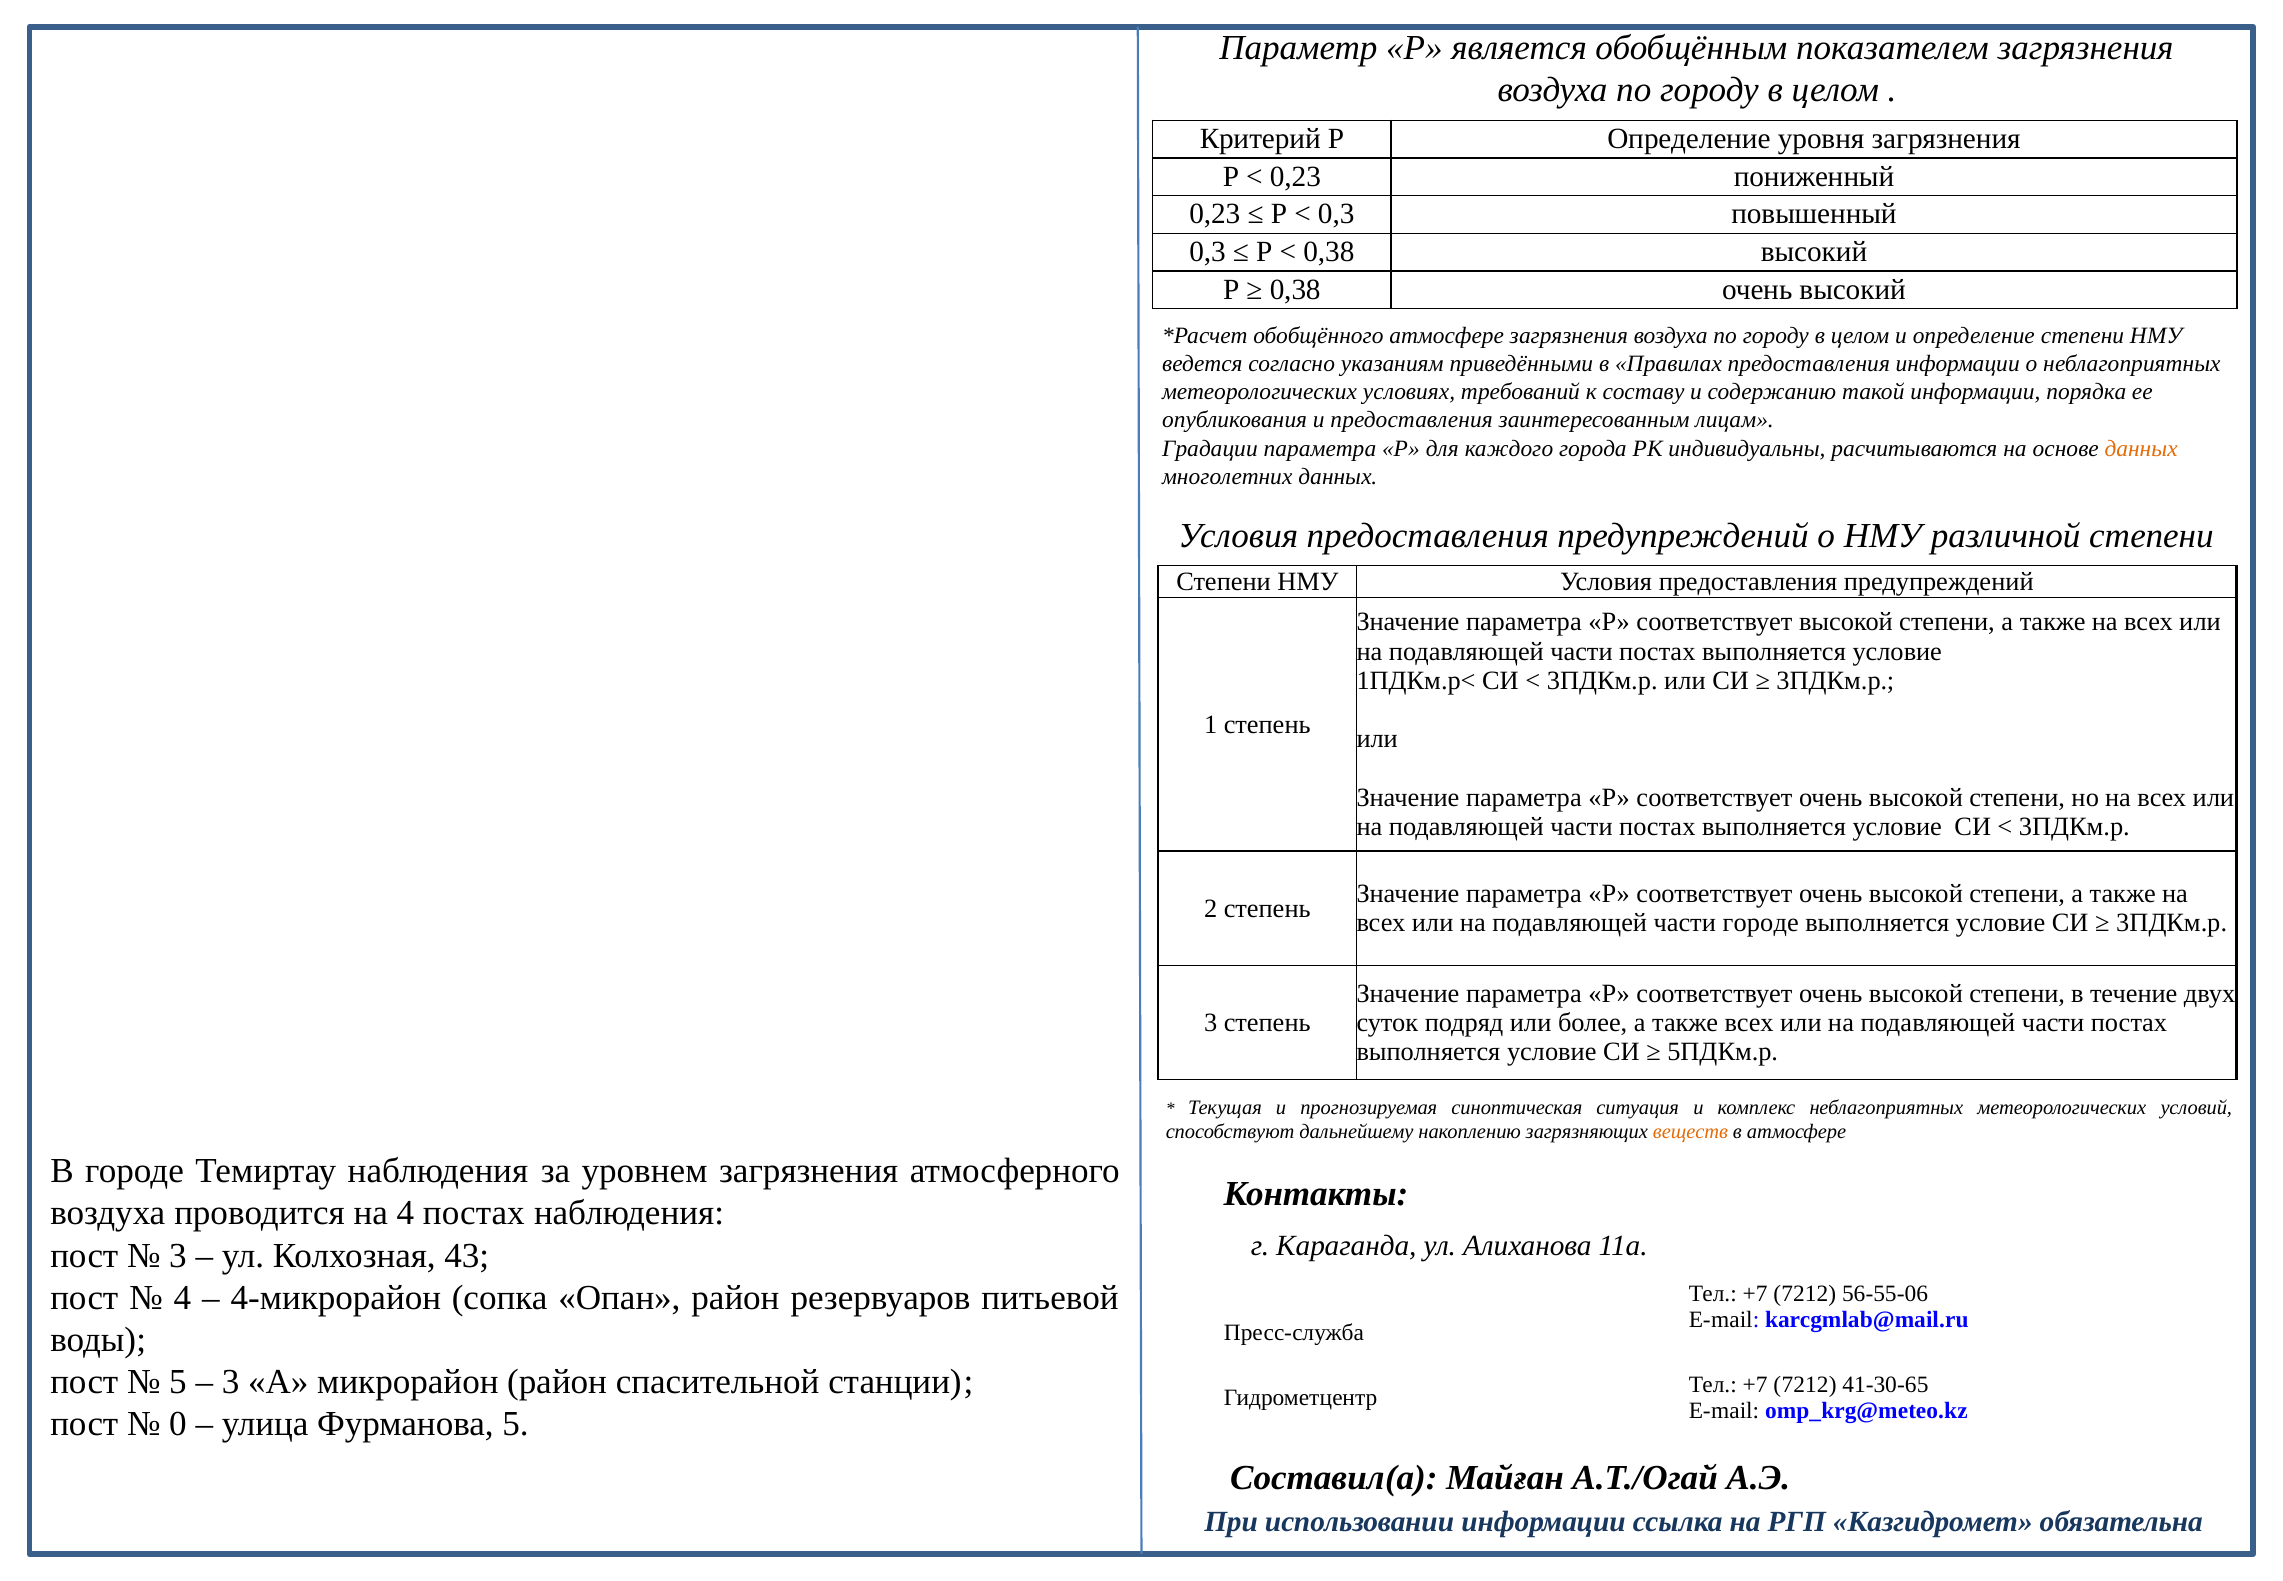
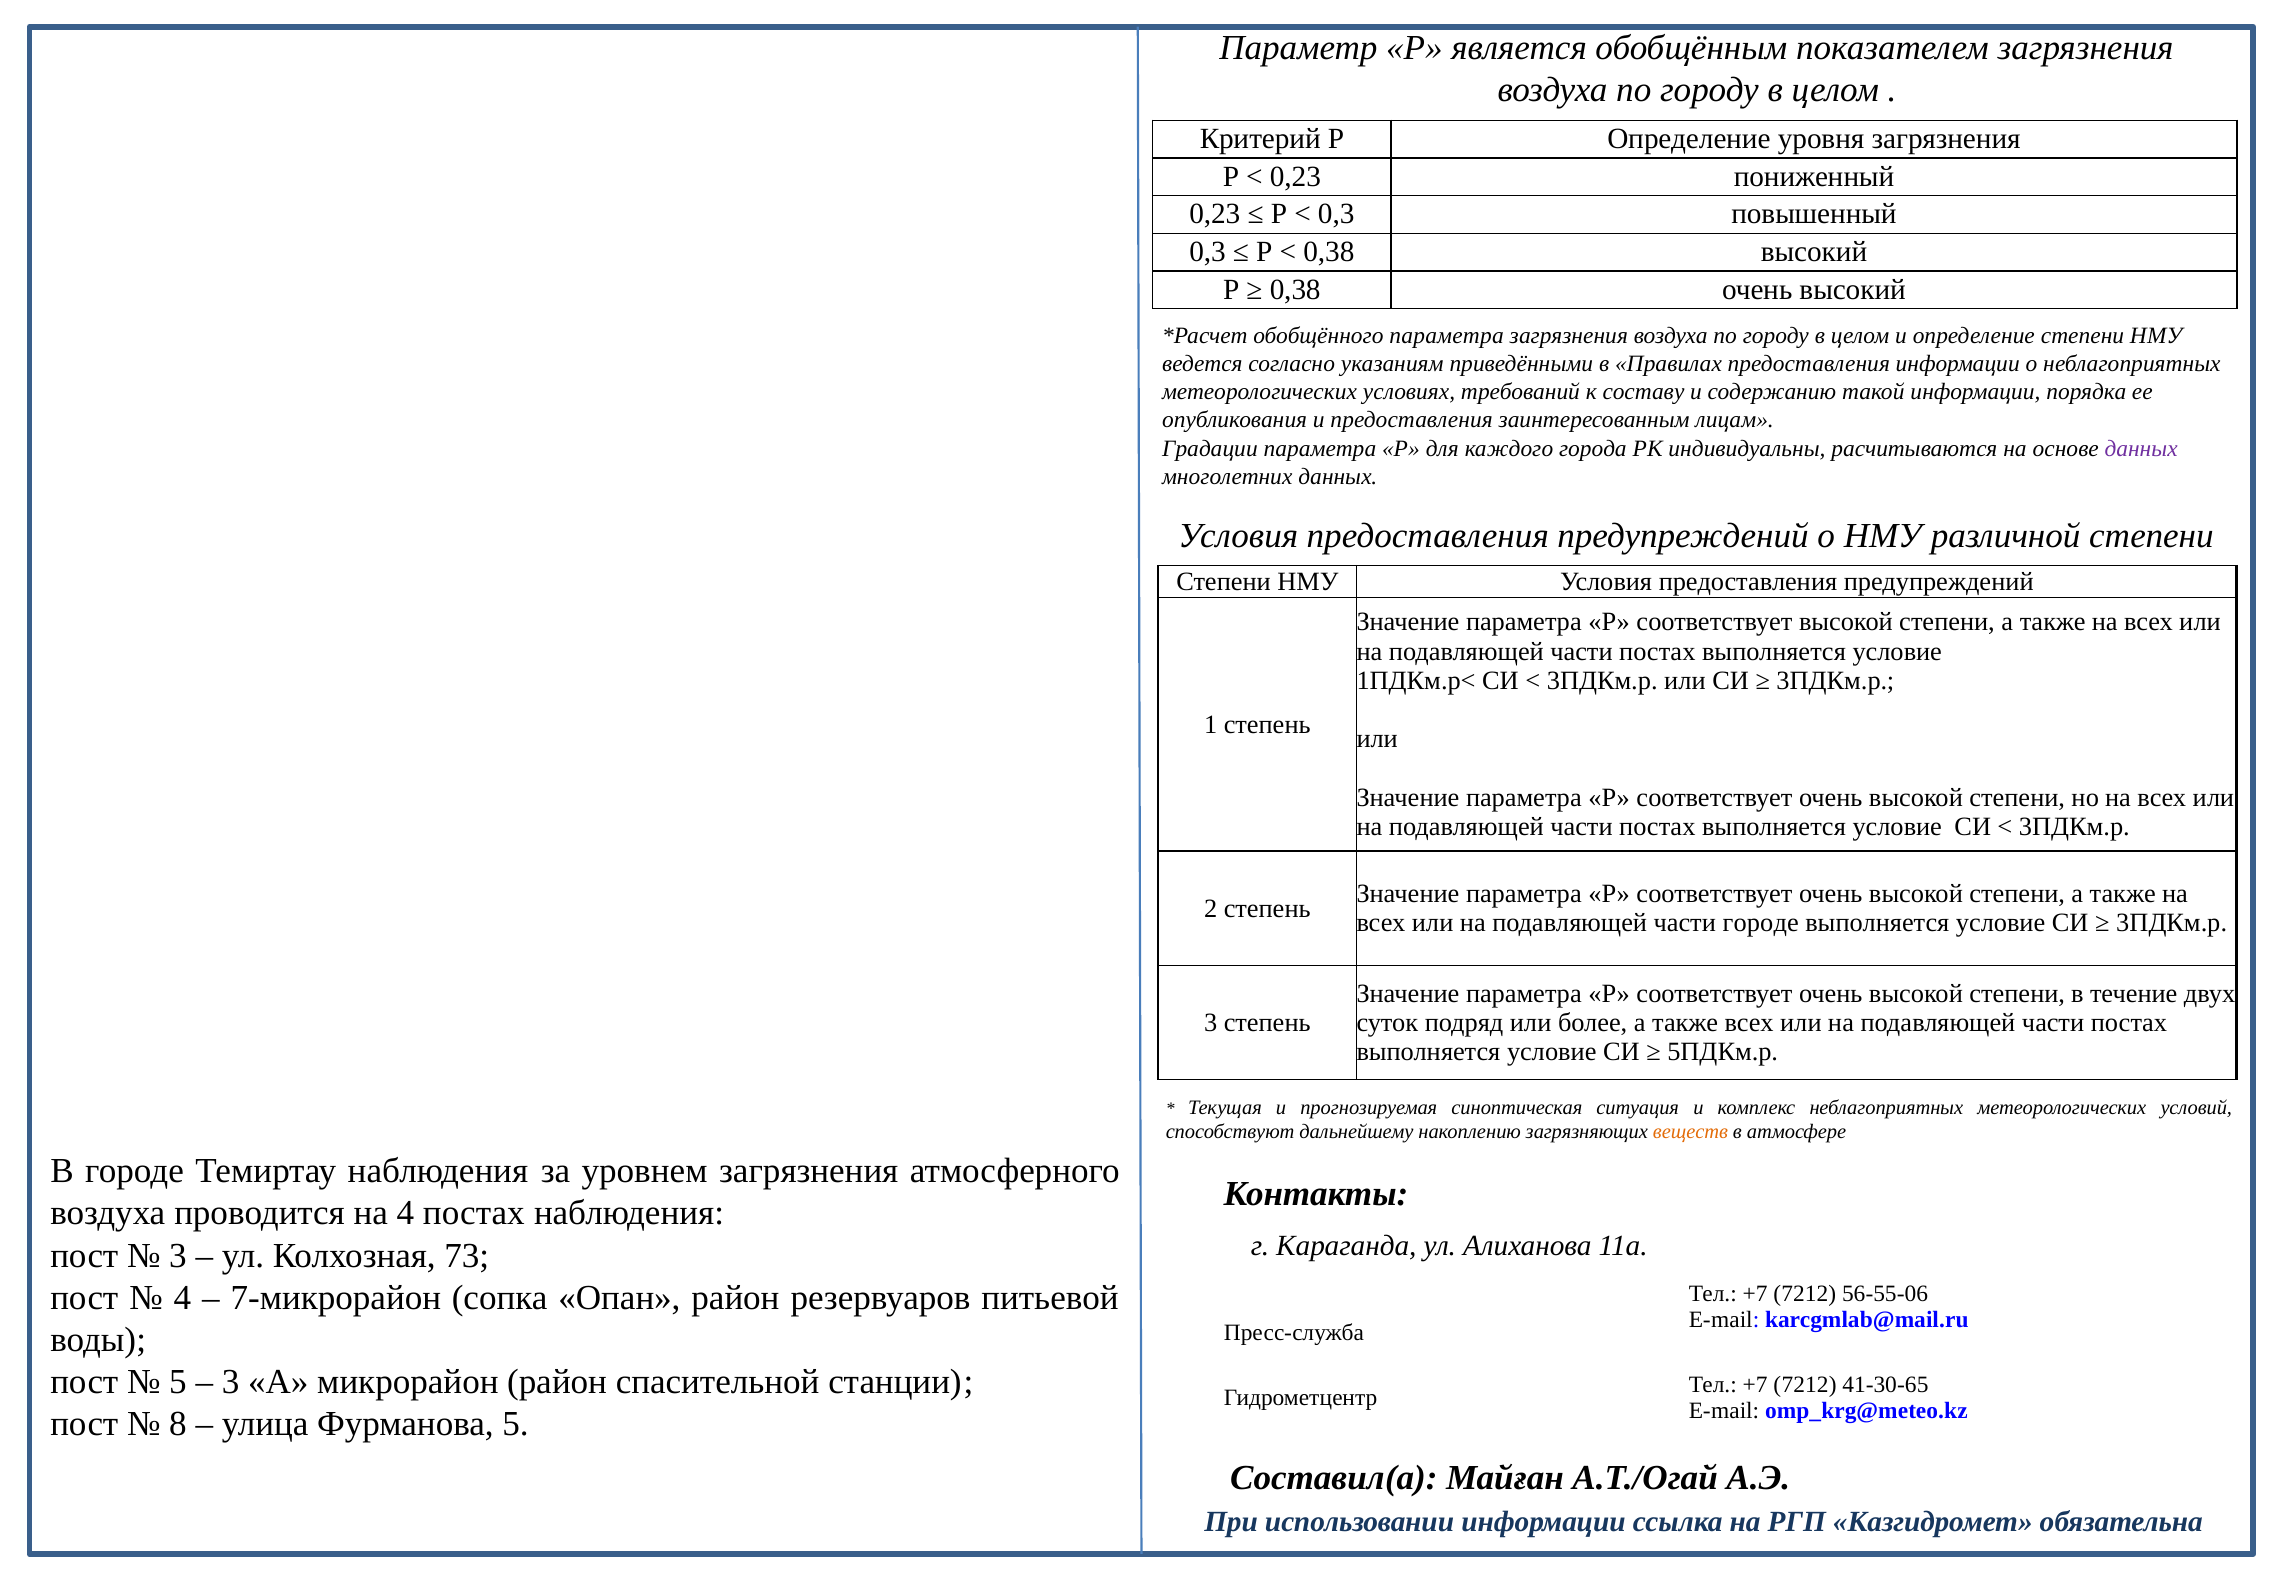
обобщённого атмосфере: атмосфере -> параметра
данных at (2141, 448) colour: orange -> purple
43: 43 -> 73
4-микрорайон: 4-микрорайон -> 7-микрорайон
0: 0 -> 8
